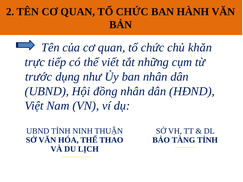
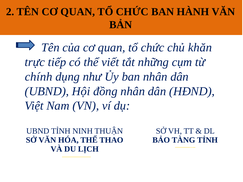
trước: trước -> chính
